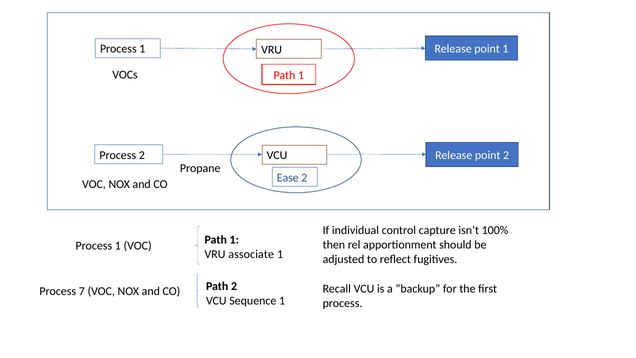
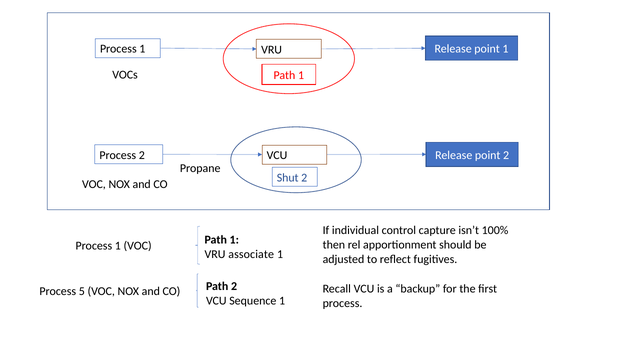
Ease: Ease -> Shut
7: 7 -> 5
